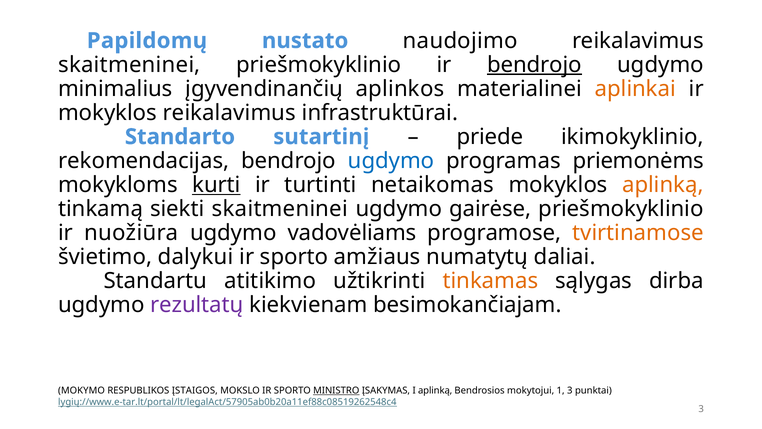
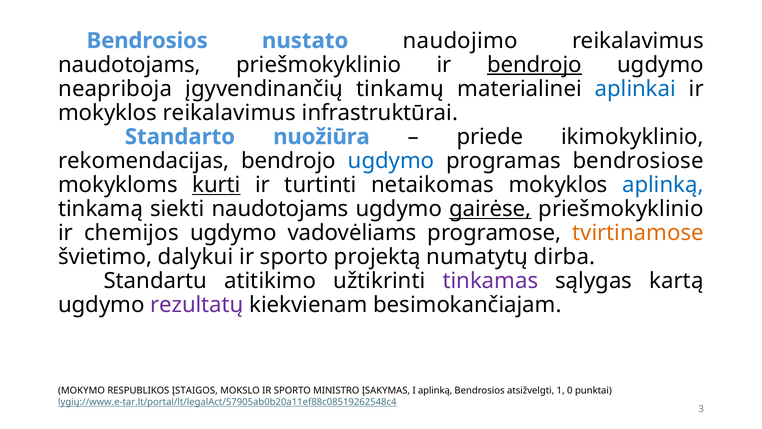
Papildomų at (147, 41): Papildomų -> Bendrosios
skaitmeninei at (129, 65): skaitmeninei -> naudotojams
minimalius: minimalius -> neapriboja
aplinkos: aplinkos -> tinkamų
aplinkai colour: orange -> blue
sutartinį: sutartinį -> nuožiūra
priemonėms: priemonėms -> bendrosiose
aplinką at (663, 185) colour: orange -> blue
siekti skaitmeninei: skaitmeninei -> naudotojams
gairėse underline: none -> present
nuožiūra: nuožiūra -> chemijos
amžiaus: amžiaus -> projektą
daliai: daliai -> dirba
tinkamas colour: orange -> purple
dirba: dirba -> kartą
MINISTRO underline: present -> none
mokytojui: mokytojui -> atsižvelgti
1 3: 3 -> 0
